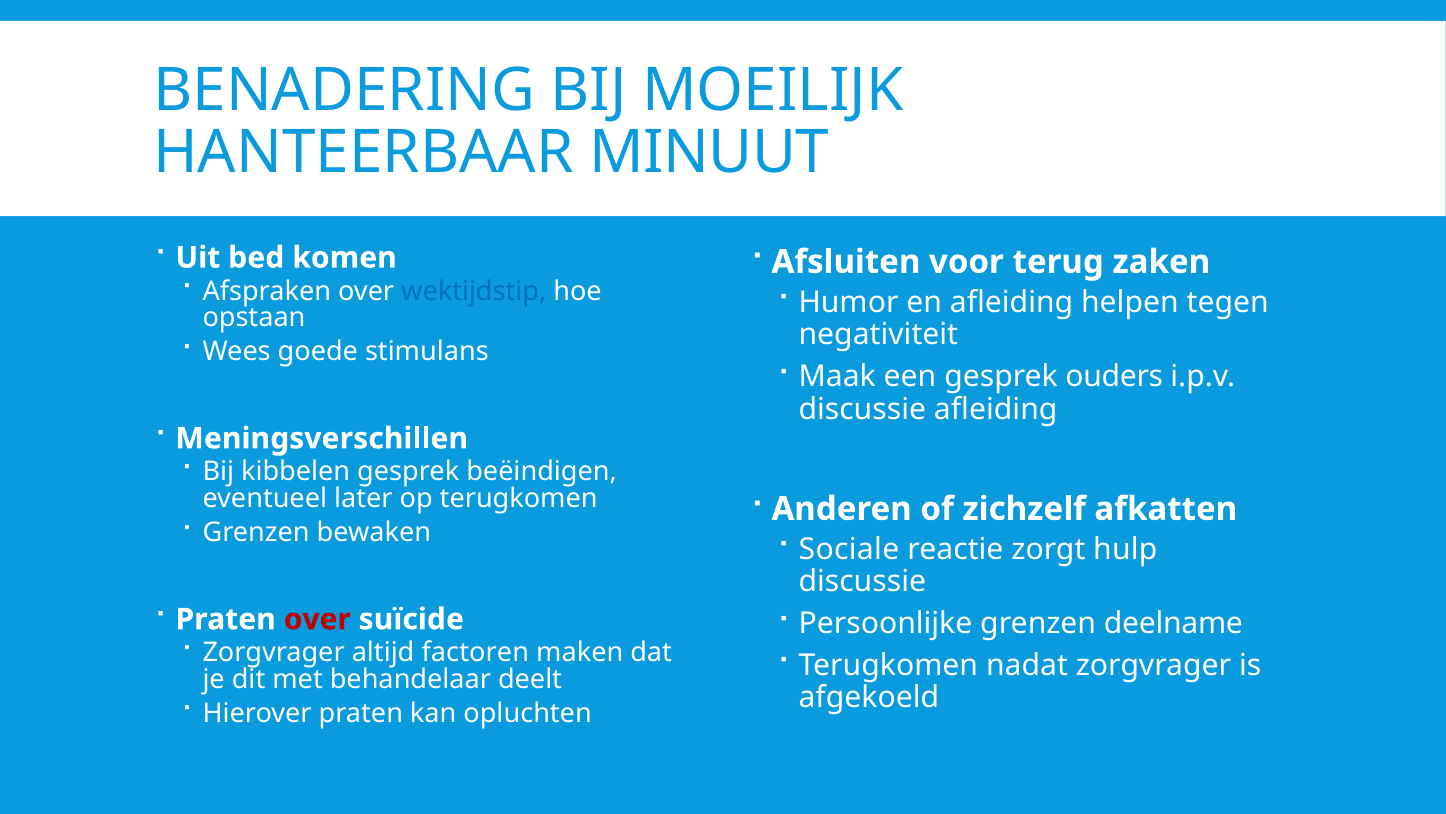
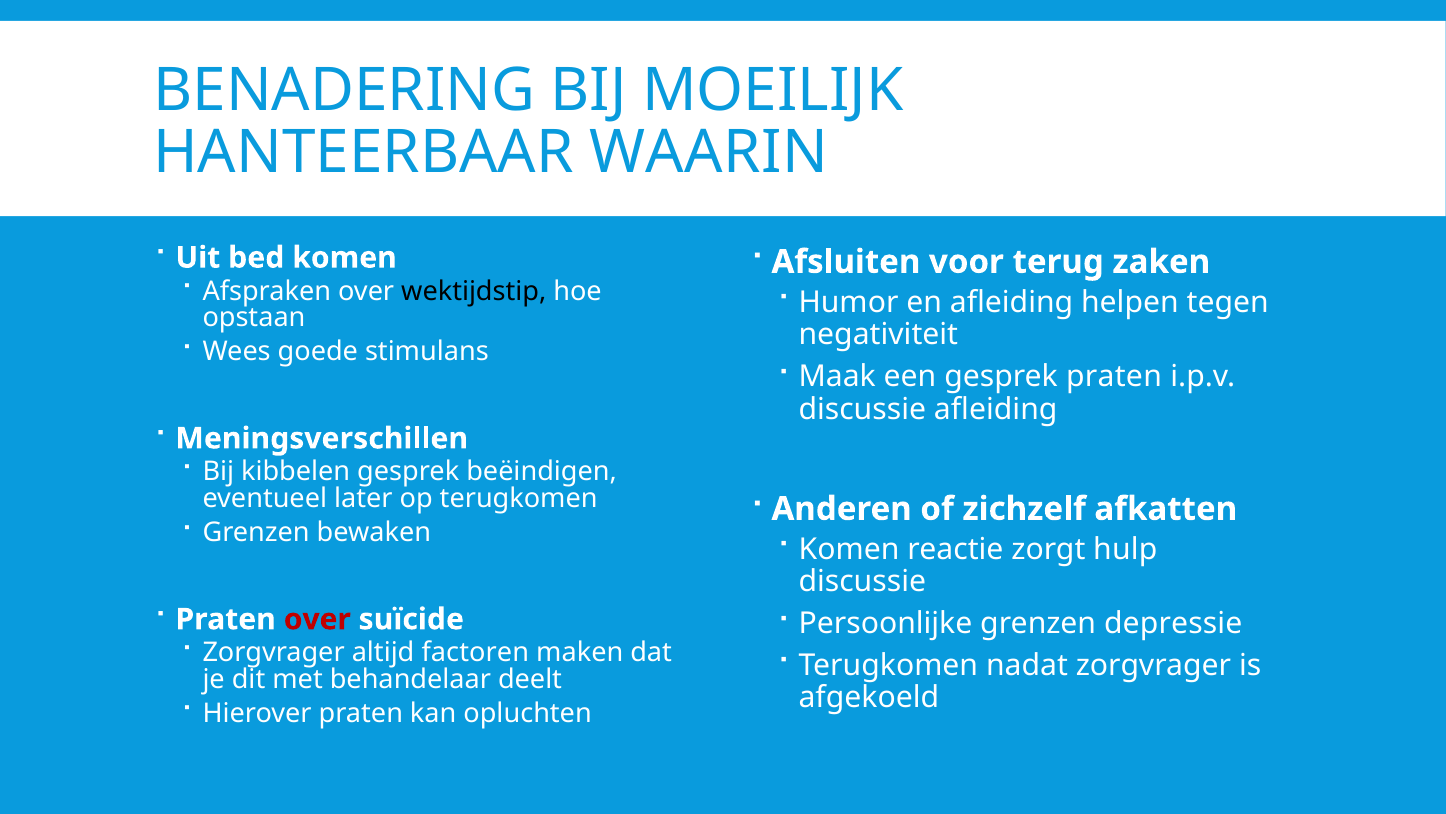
MINUUT: MINUUT -> WAARIN
wektijdstip colour: blue -> black
gesprek ouders: ouders -> praten
Sociale at (849, 549): Sociale -> Komen
deelname: deelname -> depressie
